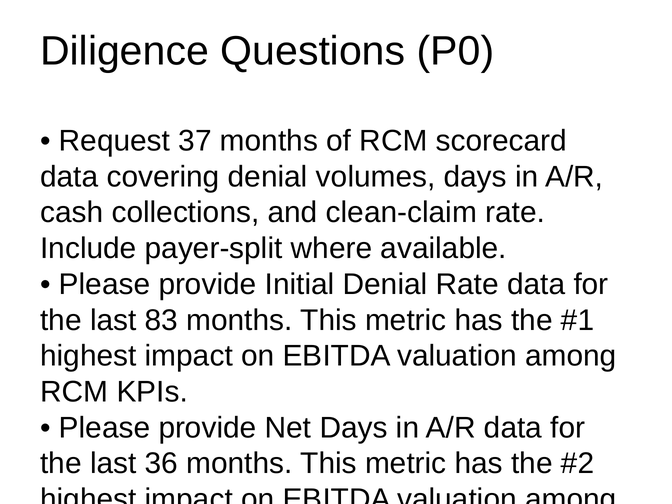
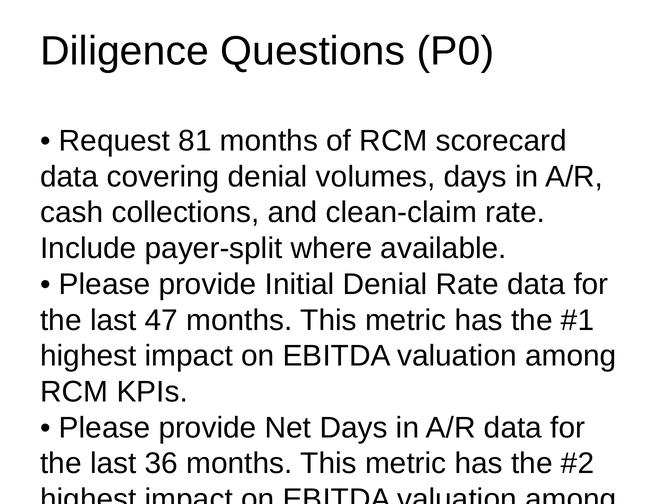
37: 37 -> 81
83: 83 -> 47
